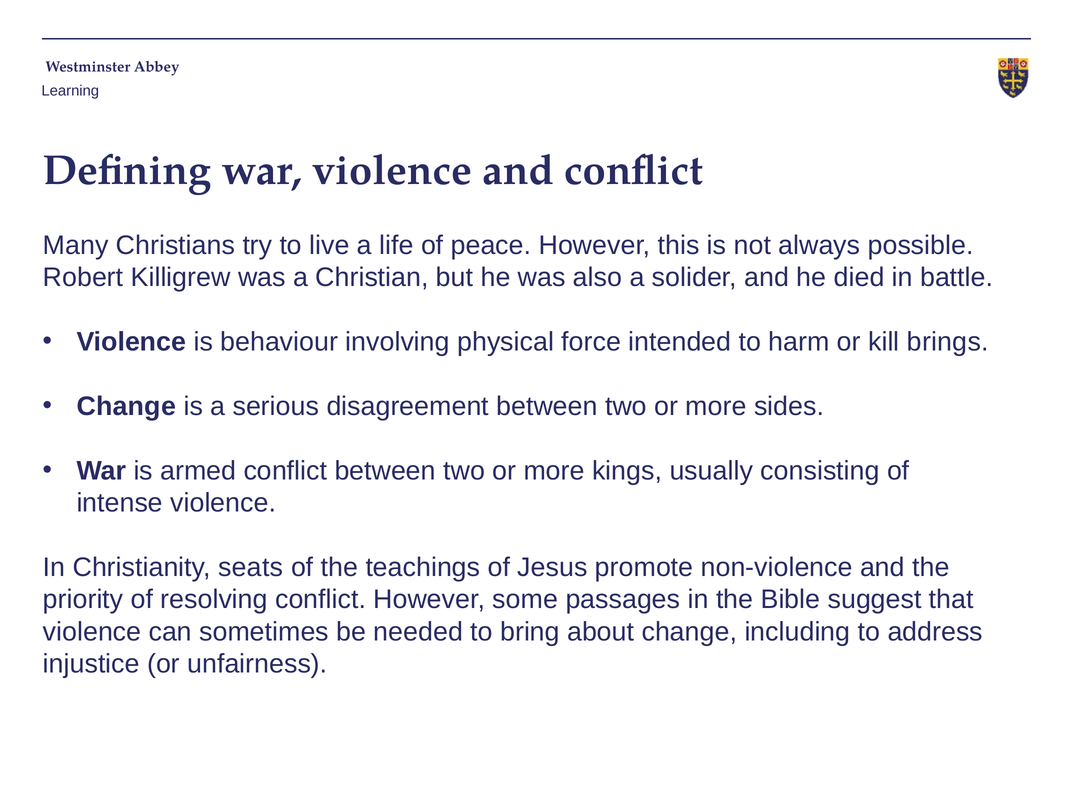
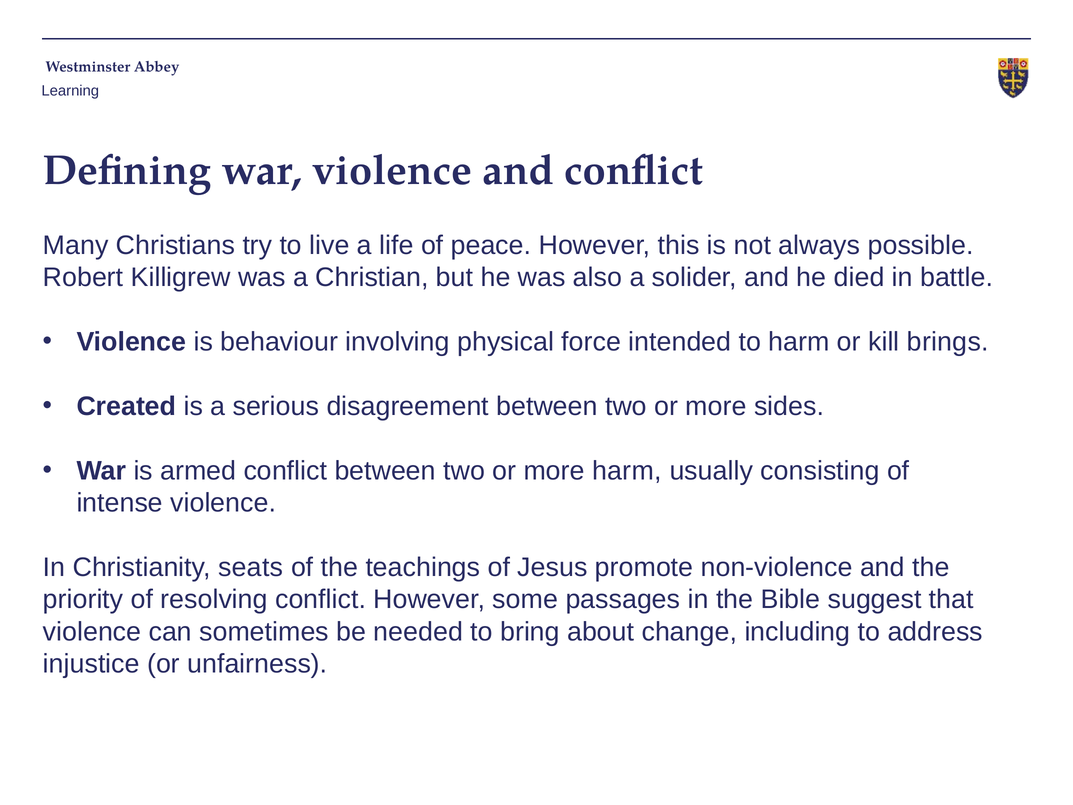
Change at (126, 406): Change -> Created
more kings: kings -> harm
